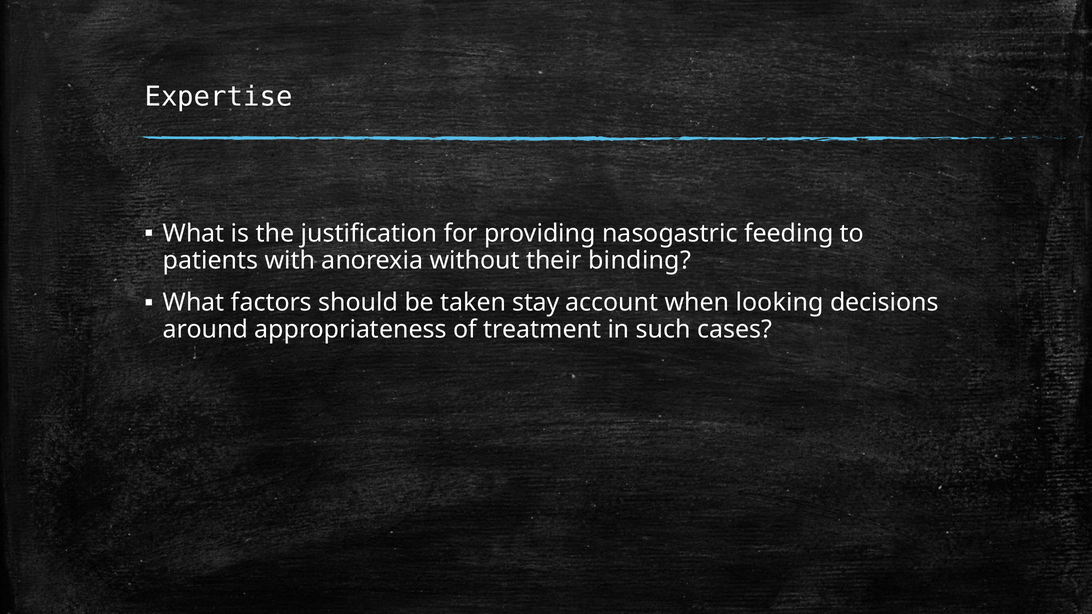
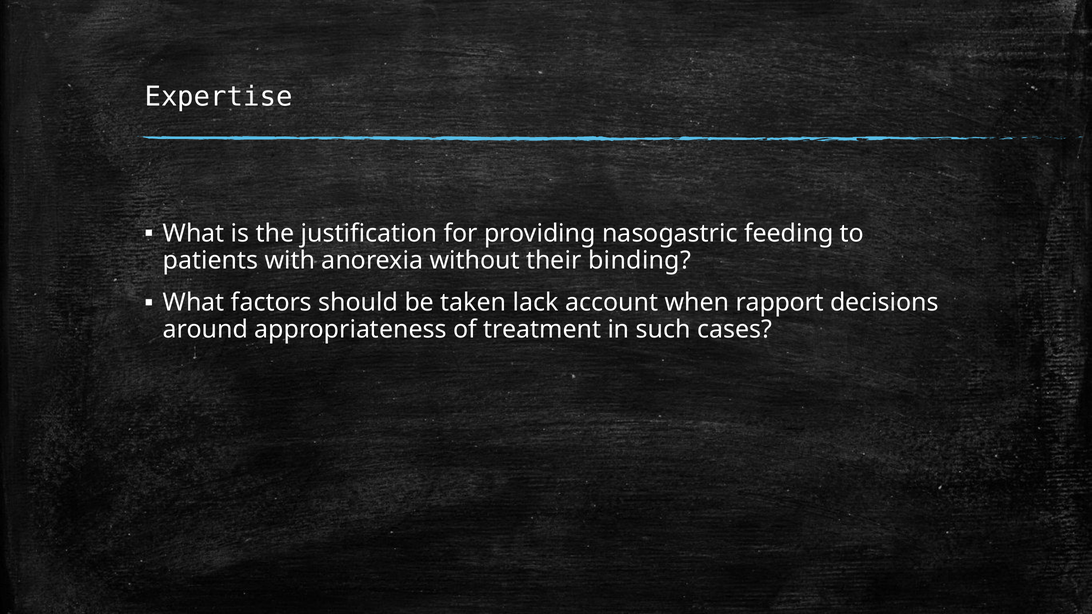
stay: stay -> lack
looking: looking -> rapport
